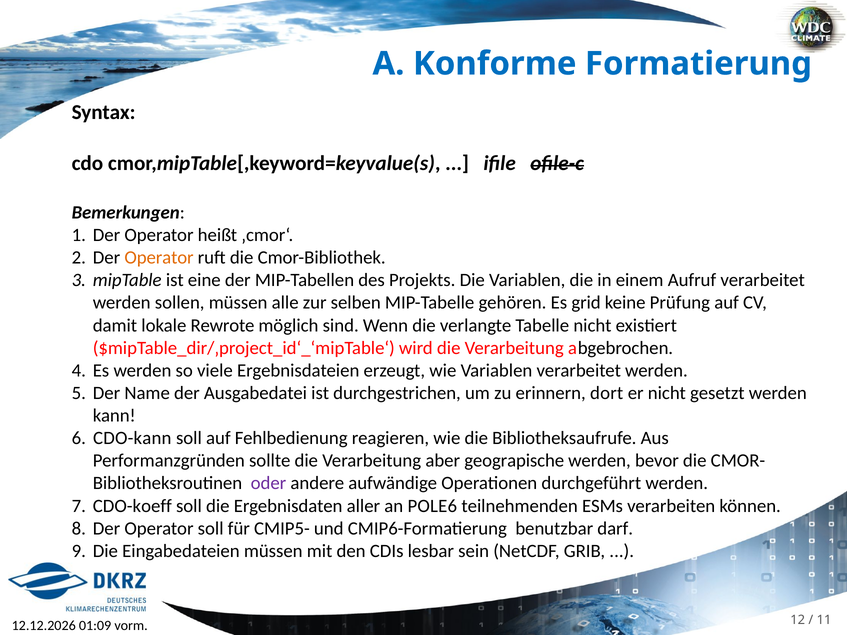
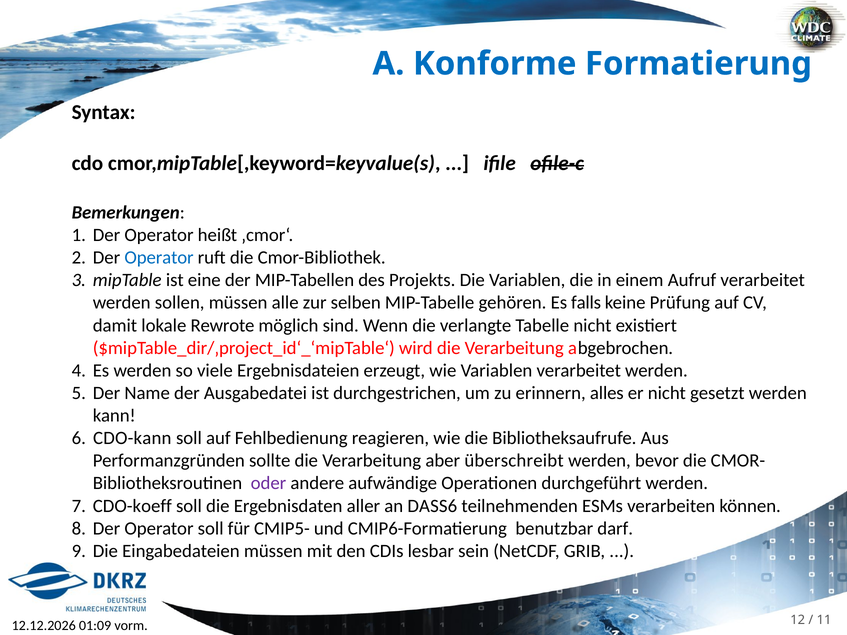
Operator at (159, 258) colour: orange -> blue
grid: grid -> falls
dort: dort -> alles
geograpische: geograpische -> überschreibt
POLE6: POLE6 -> DASS6
